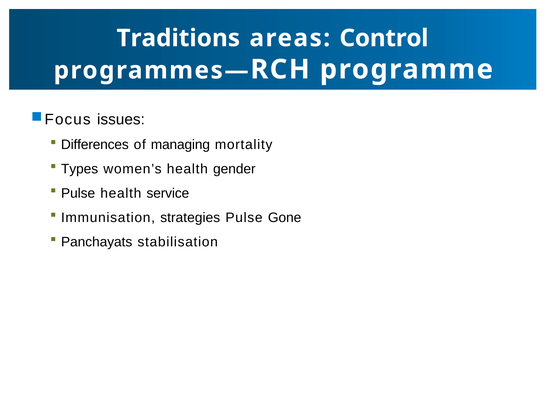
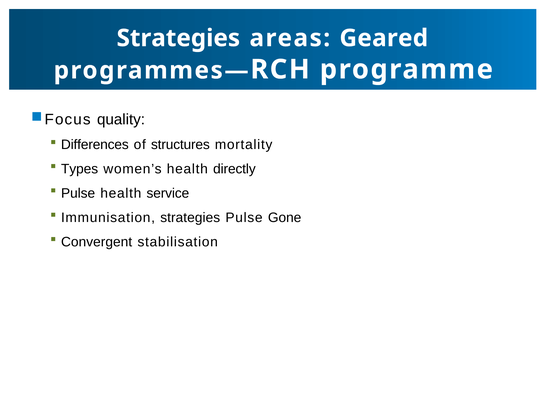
Traditions at (178, 38): Traditions -> Strategies
Control: Control -> Geared
issues: issues -> quality
managing: managing -> structures
gender: gender -> directly
Panchayats: Panchayats -> Convergent
